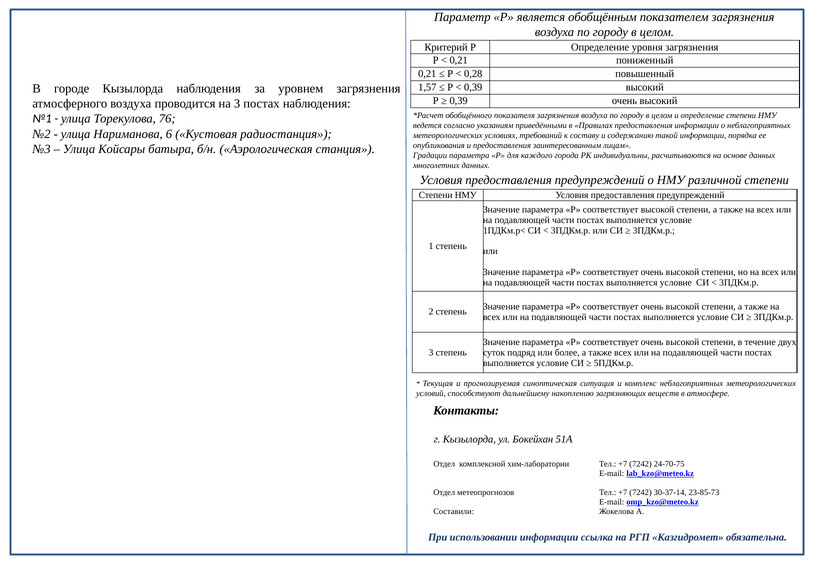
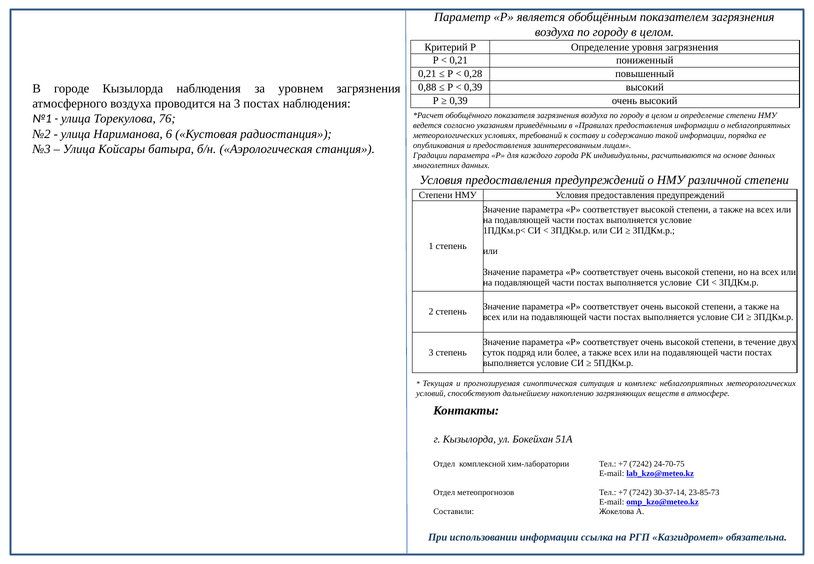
1,57: 1,57 -> 0,88
